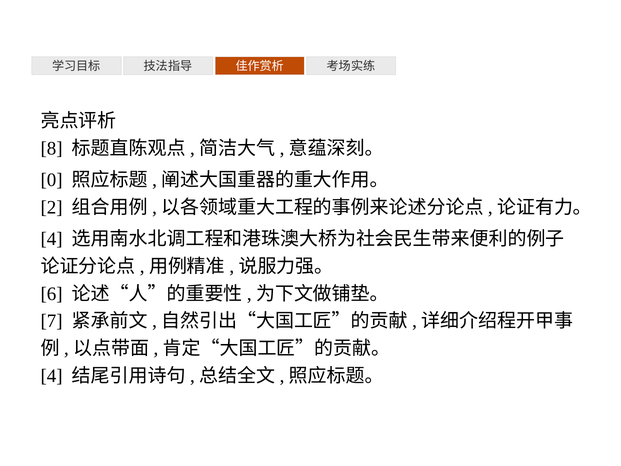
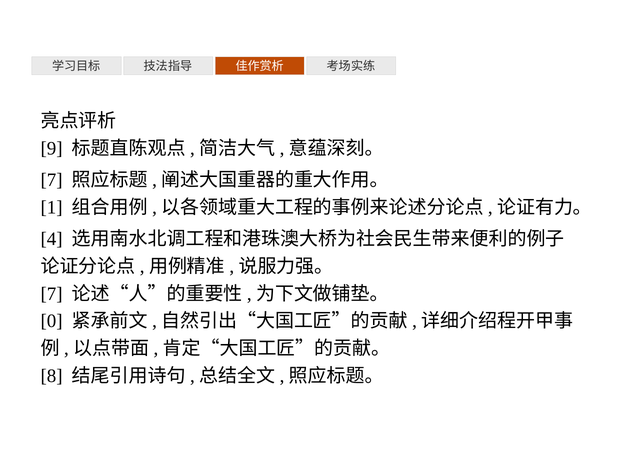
8: 8 -> 9
0 at (52, 180): 0 -> 7
2: 2 -> 1
6 at (52, 294): 6 -> 7
7: 7 -> 0
4 at (52, 376): 4 -> 8
